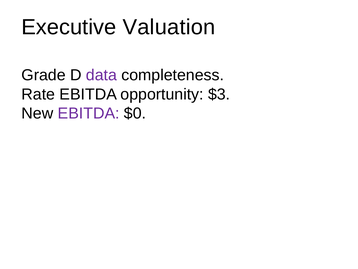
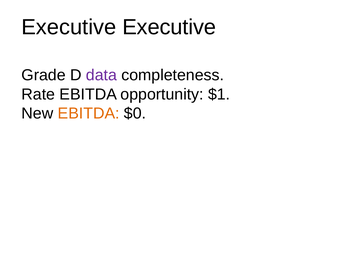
Executive Valuation: Valuation -> Executive
$3: $3 -> $1
EBITDA at (89, 113) colour: purple -> orange
